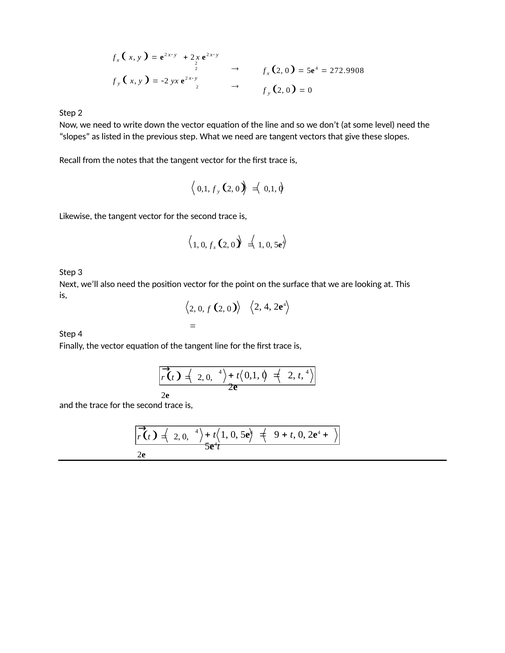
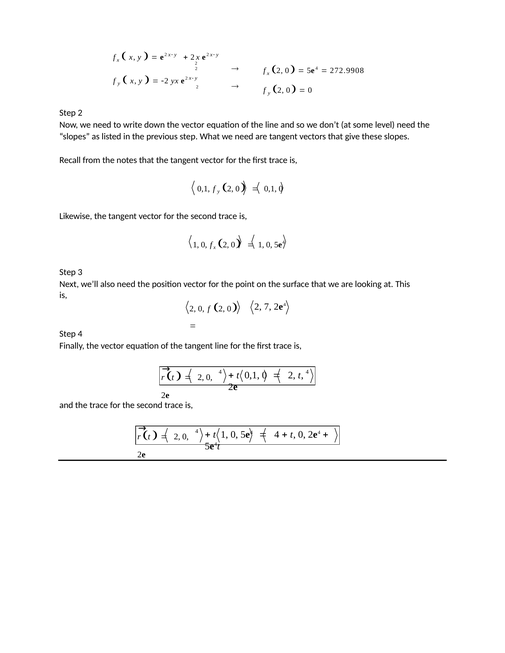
2 4: 4 -> 7
9 at (277, 435): 9 -> 4
